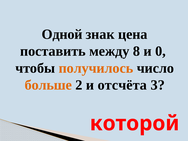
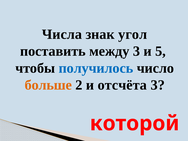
Одной: Одной -> Числа
цена: цена -> угол
между 8: 8 -> 3
0: 0 -> 5
получилось colour: orange -> blue
